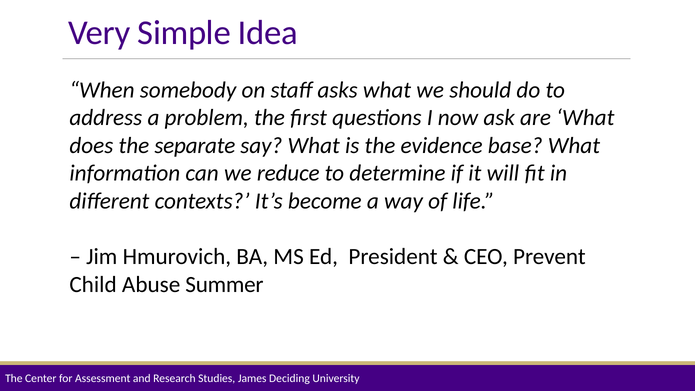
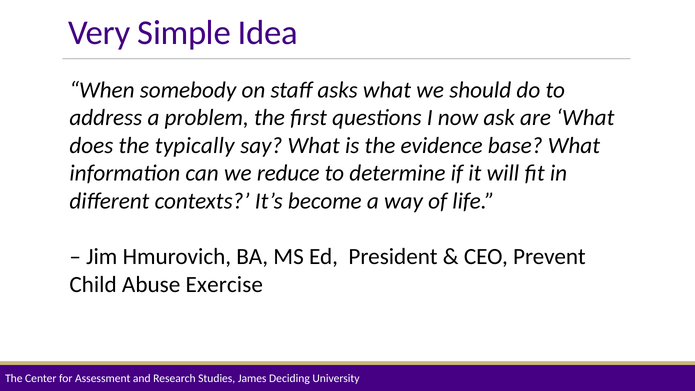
separate: separate -> typically
Summer: Summer -> Exercise
